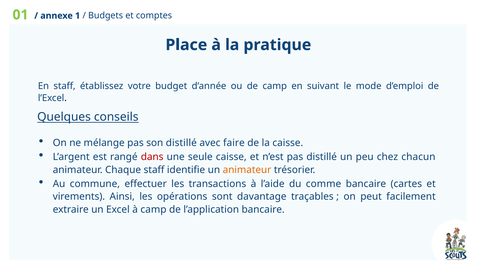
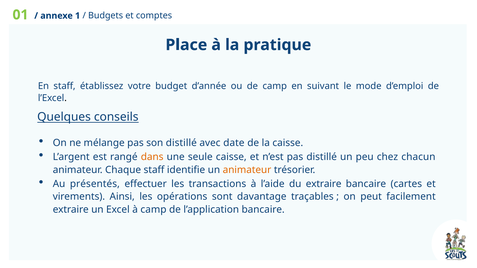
faire: faire -> date
dans colour: red -> orange
commune: commune -> présentés
du comme: comme -> extraire
